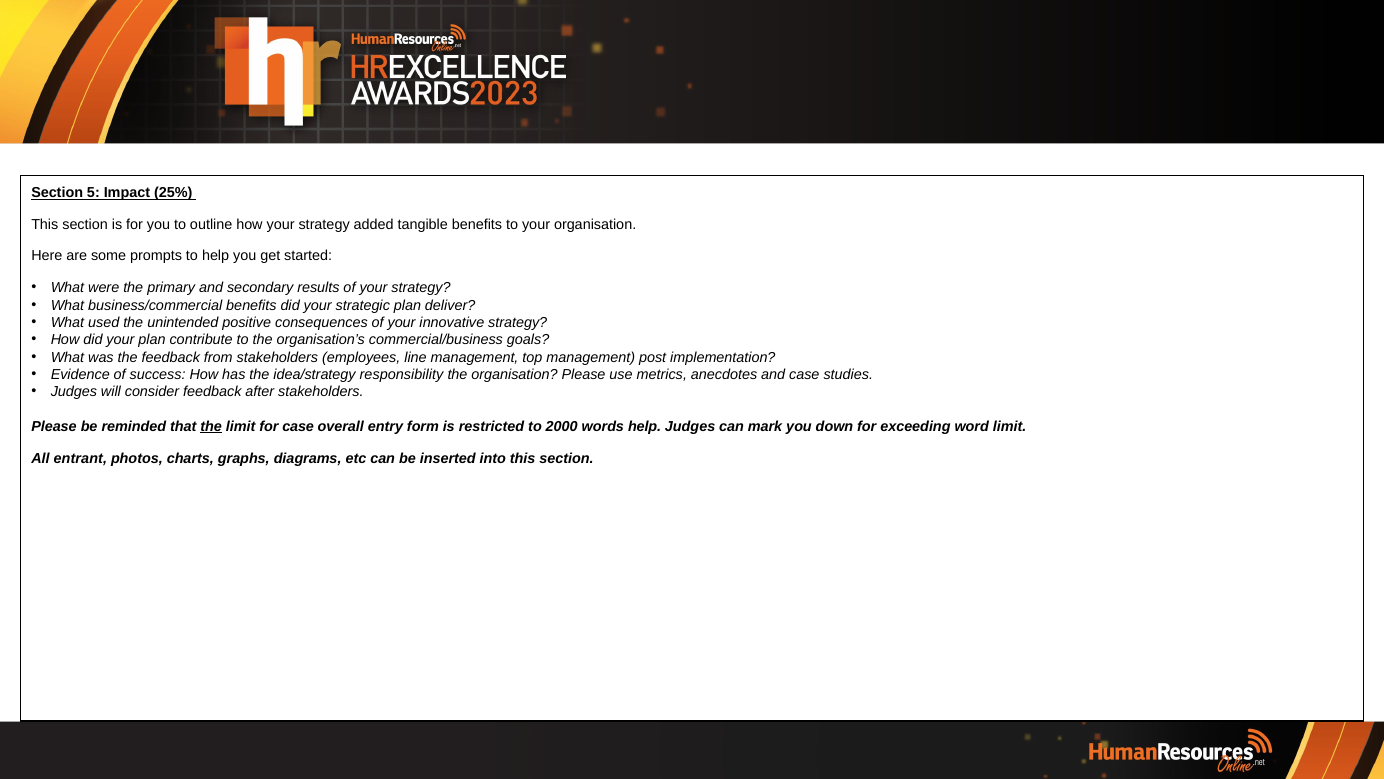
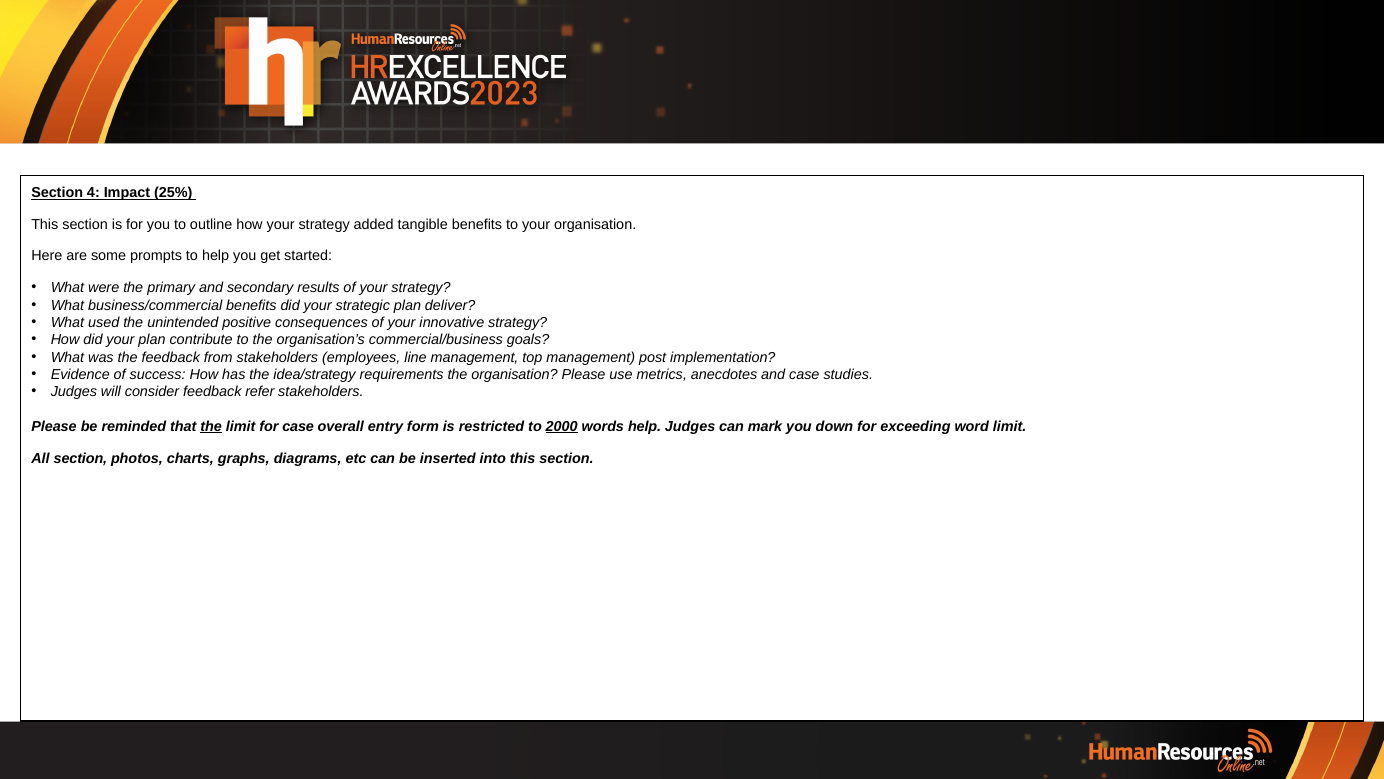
5: 5 -> 4
responsibility: responsibility -> requirements
after: after -> refer
2000 underline: none -> present
All entrant: entrant -> section
